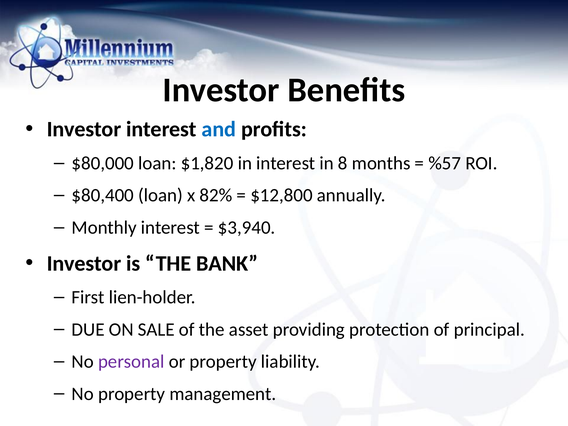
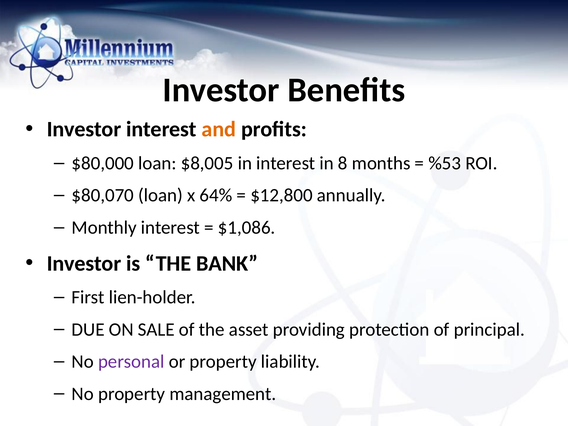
and colour: blue -> orange
$1,820: $1,820 -> $8,005
%57: %57 -> %53
$80,400: $80,400 -> $80,070
82%: 82% -> 64%
$3,940: $3,940 -> $1,086
